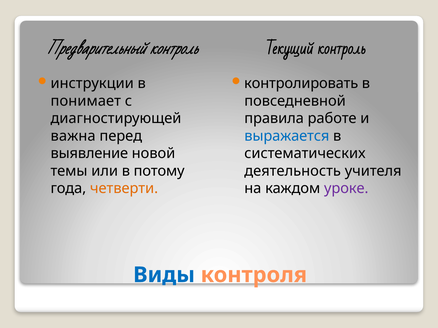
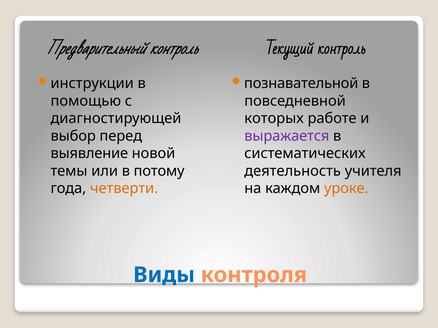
контролировать: контролировать -> познавательной
понимает: понимает -> помощью
правила: правила -> которых
важна: важна -> выбор
выражается colour: blue -> purple
уроке colour: purple -> orange
